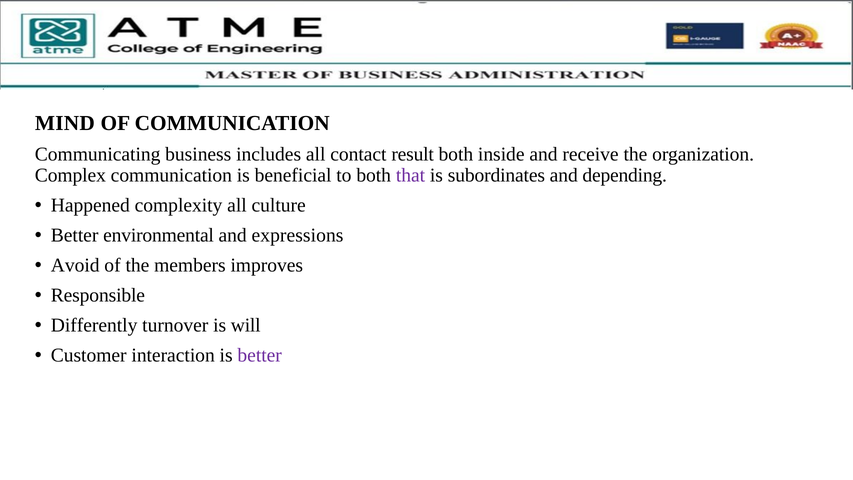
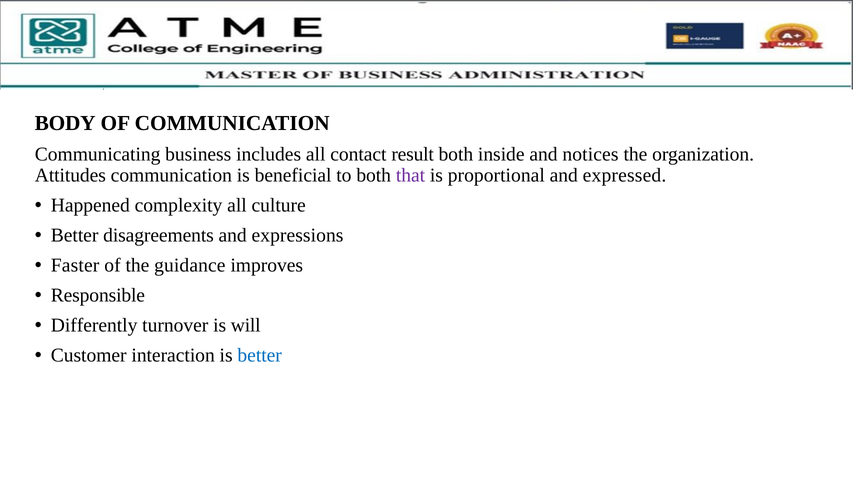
MIND: MIND -> BODY
receive: receive -> notices
Complex: Complex -> Attitudes
subordinates: subordinates -> proportional
depending: depending -> expressed
environmental: environmental -> disagreements
Avoid: Avoid -> Faster
members: members -> guidance
better at (260, 355) colour: purple -> blue
